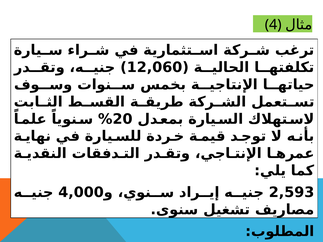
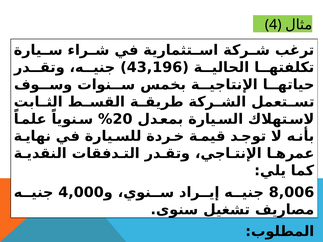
12,060: 12,060 -> 43,196
2,593: 2,593 -> 8,006
